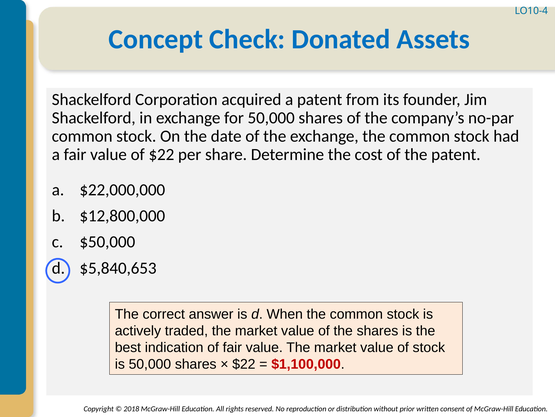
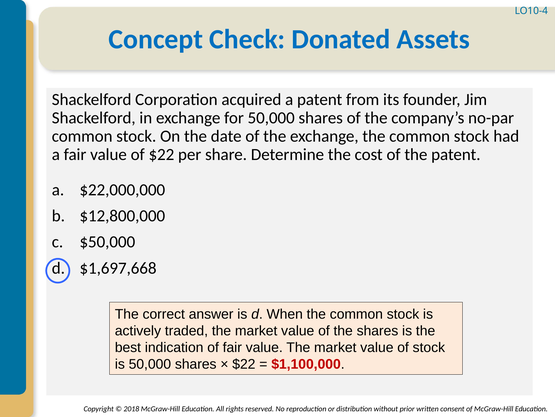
$5,840,653: $5,840,653 -> $1,697,668
